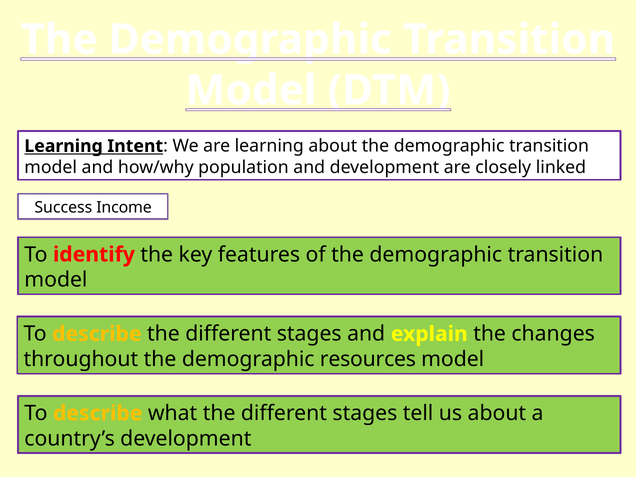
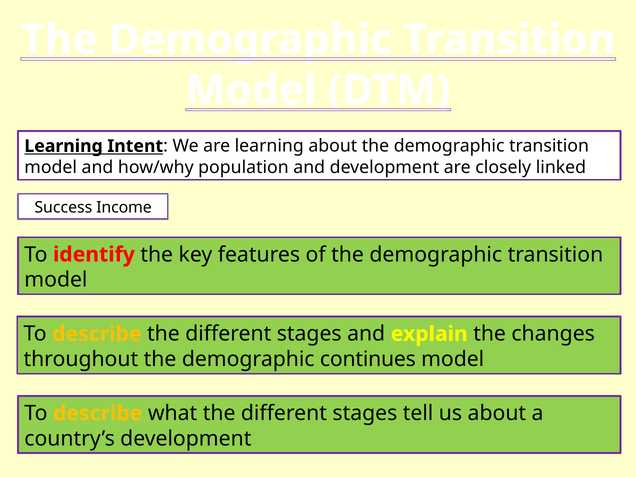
resources: resources -> continues
